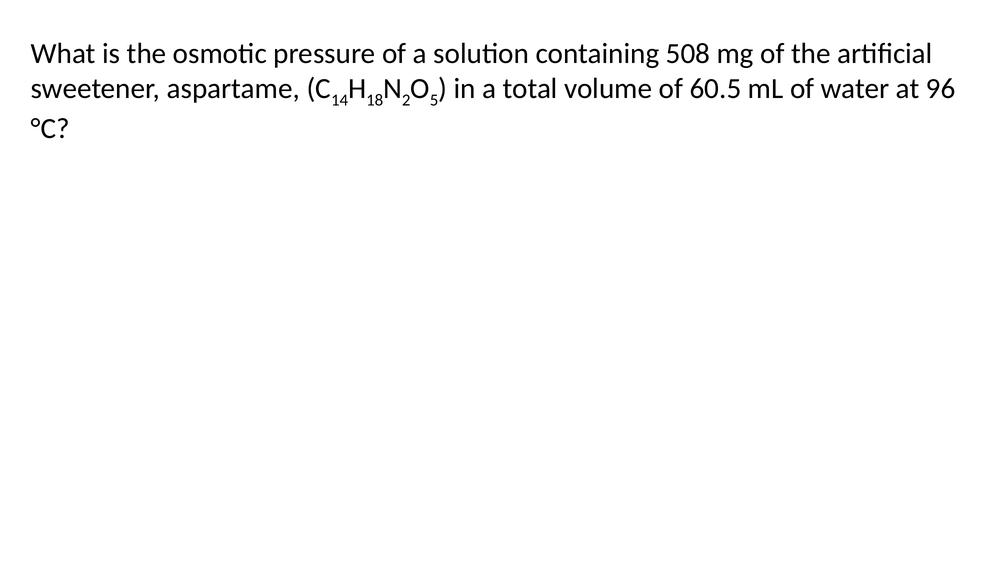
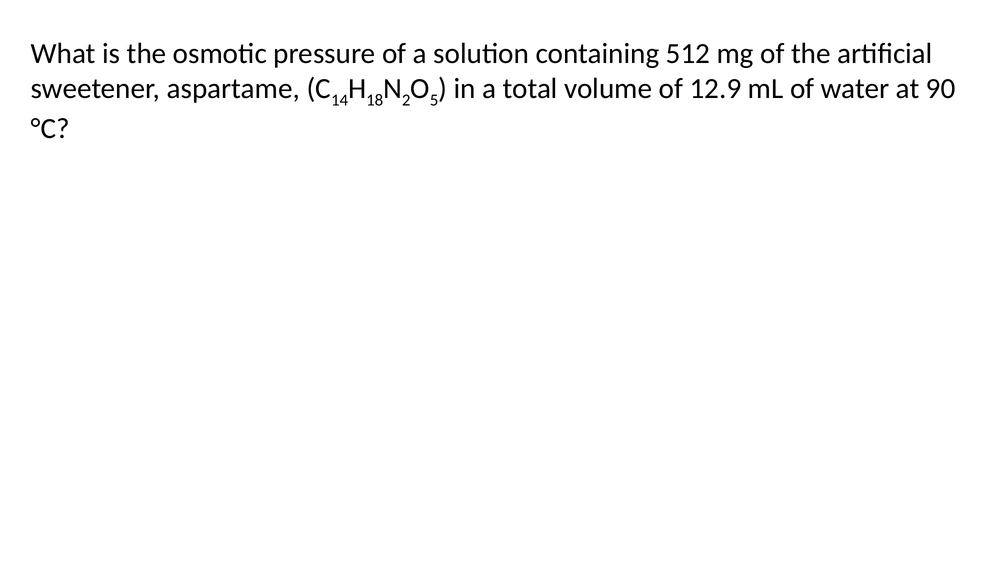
508: 508 -> 512
60.5: 60.5 -> 12.9
96: 96 -> 90
